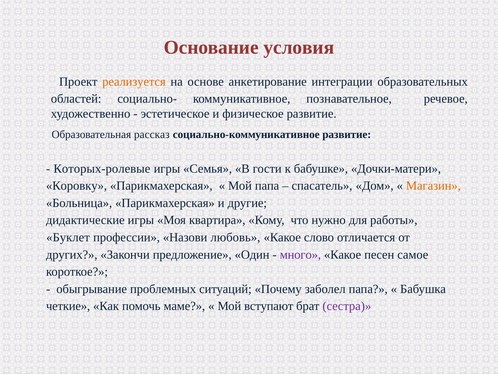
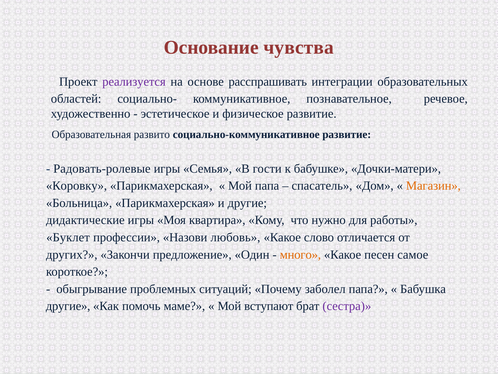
условия: условия -> чувства
реализуется colour: orange -> purple
анкетирование: анкетирование -> расспрашивать
рассказ: рассказ -> развито
Которых-ролевые: Которых-ролевые -> Радовать-ролевые
много colour: purple -> orange
четкие at (68, 306): четкие -> другие
